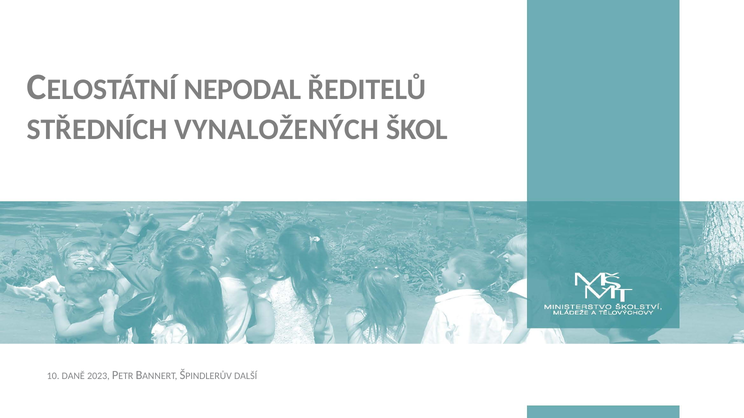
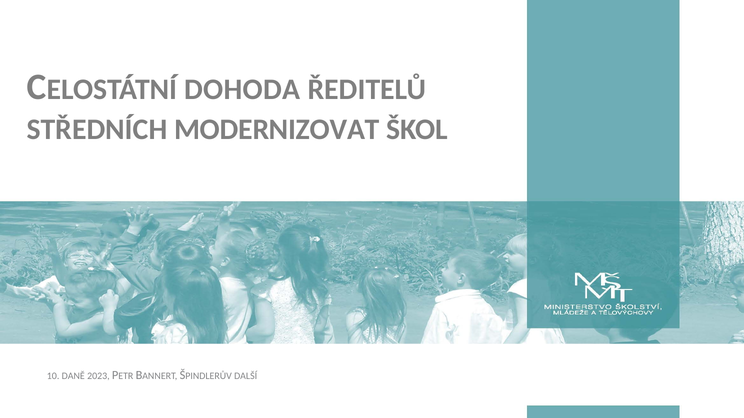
NEPODAL: NEPODAL -> DOHODA
VYNALOŽENÝCH: VYNALOŽENÝCH -> MODERNIZOVAT
